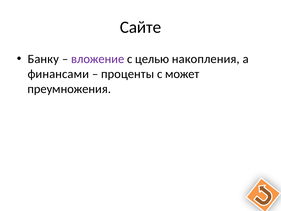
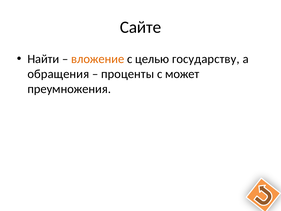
Банку: Банку -> Найти
вложение colour: purple -> orange
накопления: накопления -> государству
финансами: финансами -> обращения
